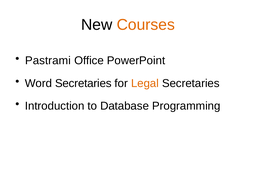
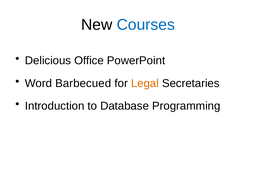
Courses colour: orange -> blue
Pastrami: Pastrami -> Delicious
Word Secretaries: Secretaries -> Barbecued
